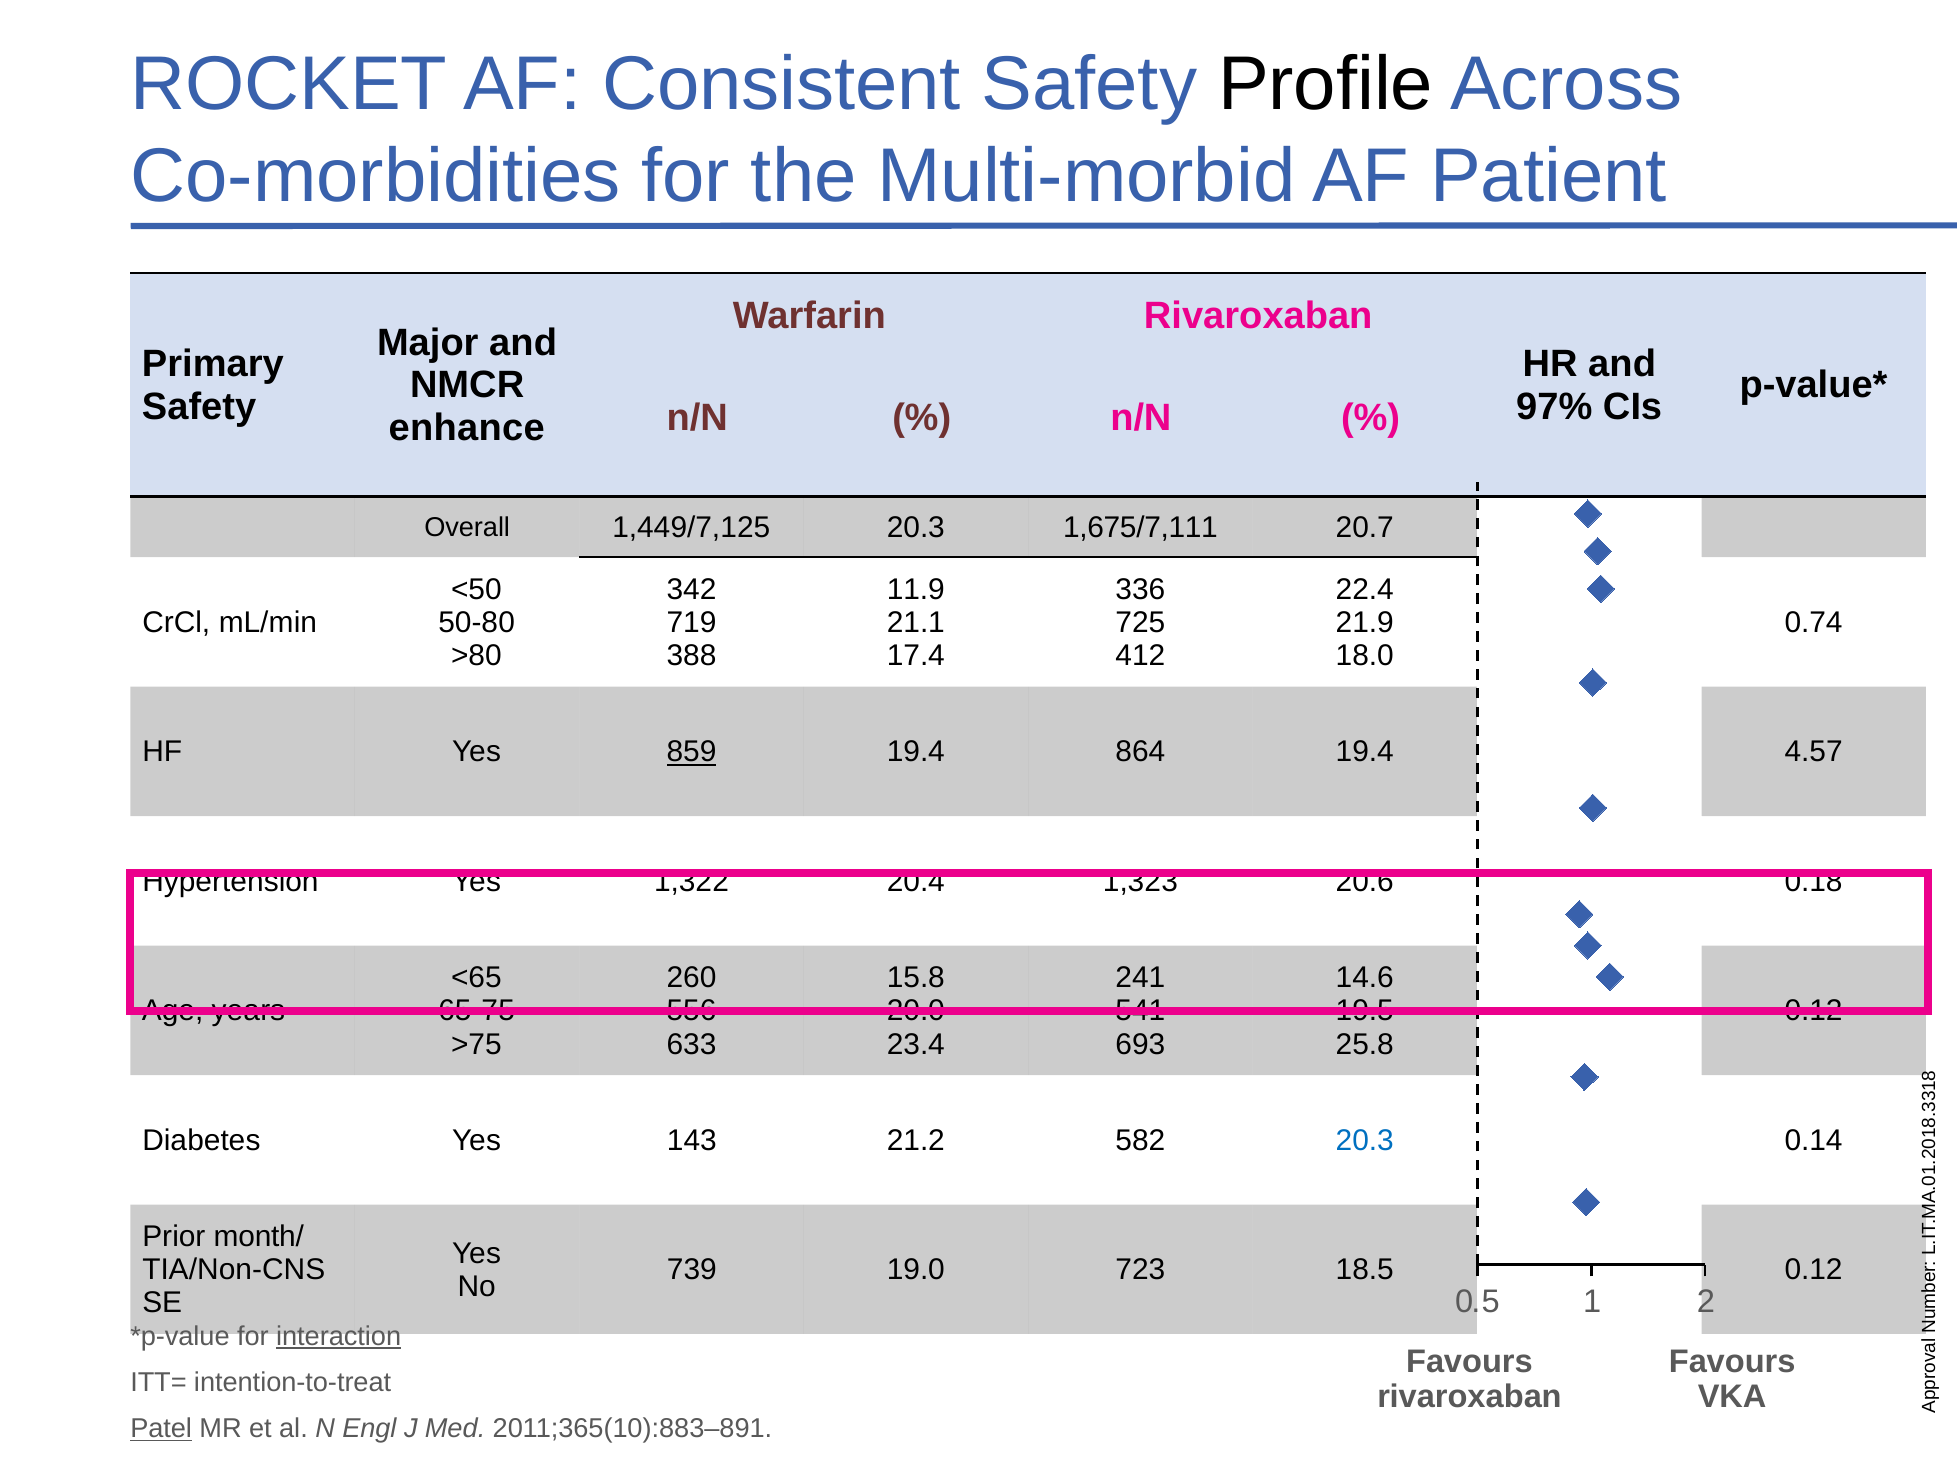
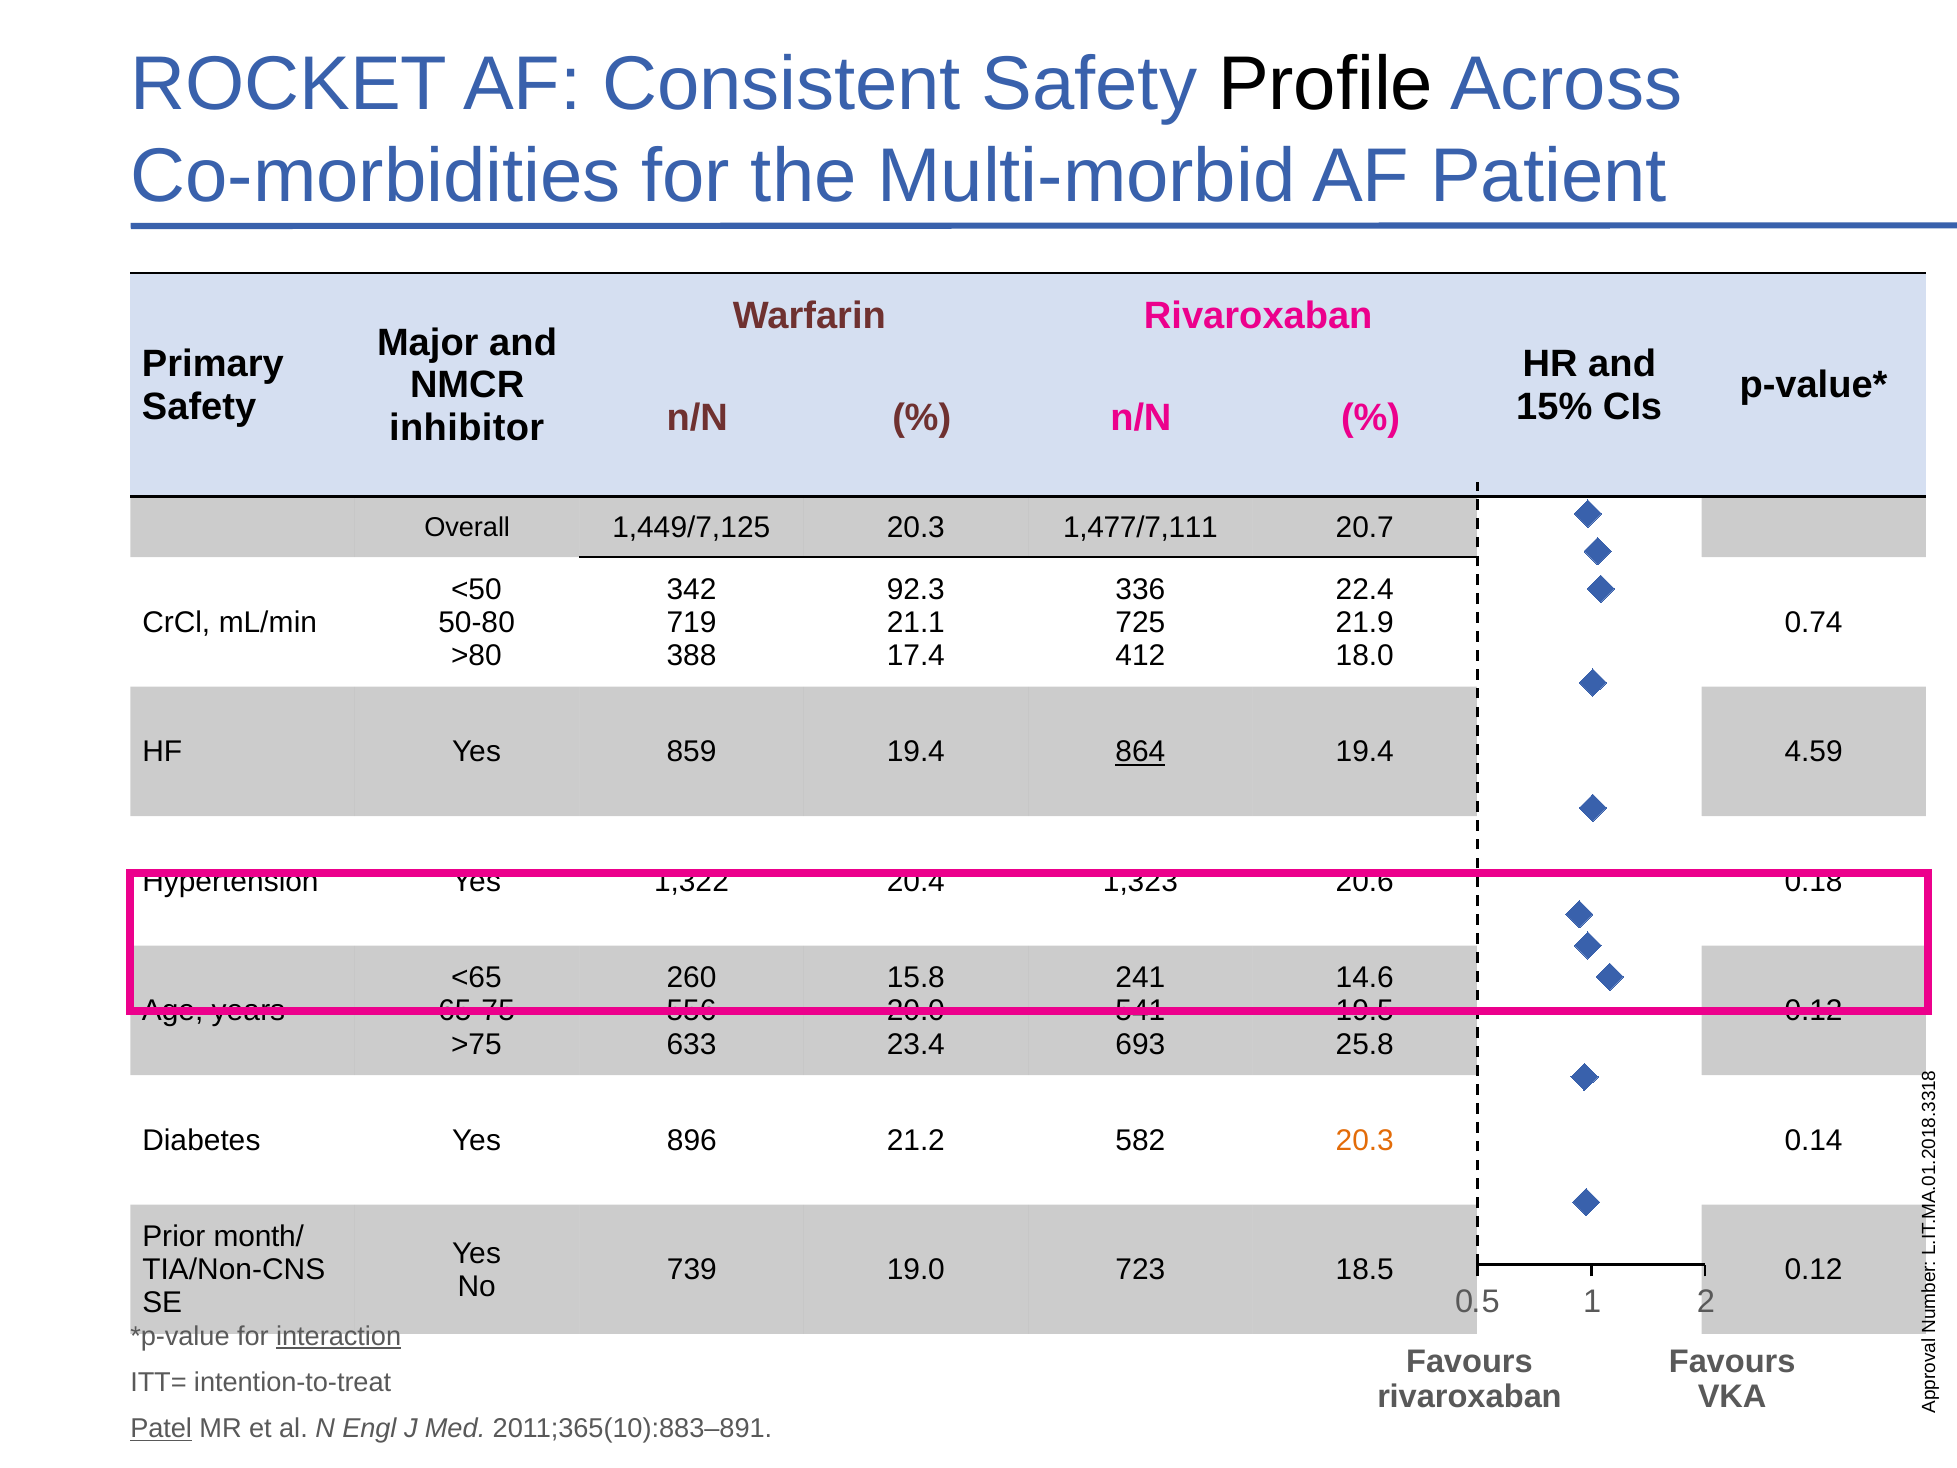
97%: 97% -> 15%
enhance: enhance -> inhibitor
1,675/7,111: 1,675/7,111 -> 1,477/7,111
11.9: 11.9 -> 92.3
859 underline: present -> none
864 underline: none -> present
4.57: 4.57 -> 4.59
143: 143 -> 896
20.3 at (1365, 1140) colour: blue -> orange
